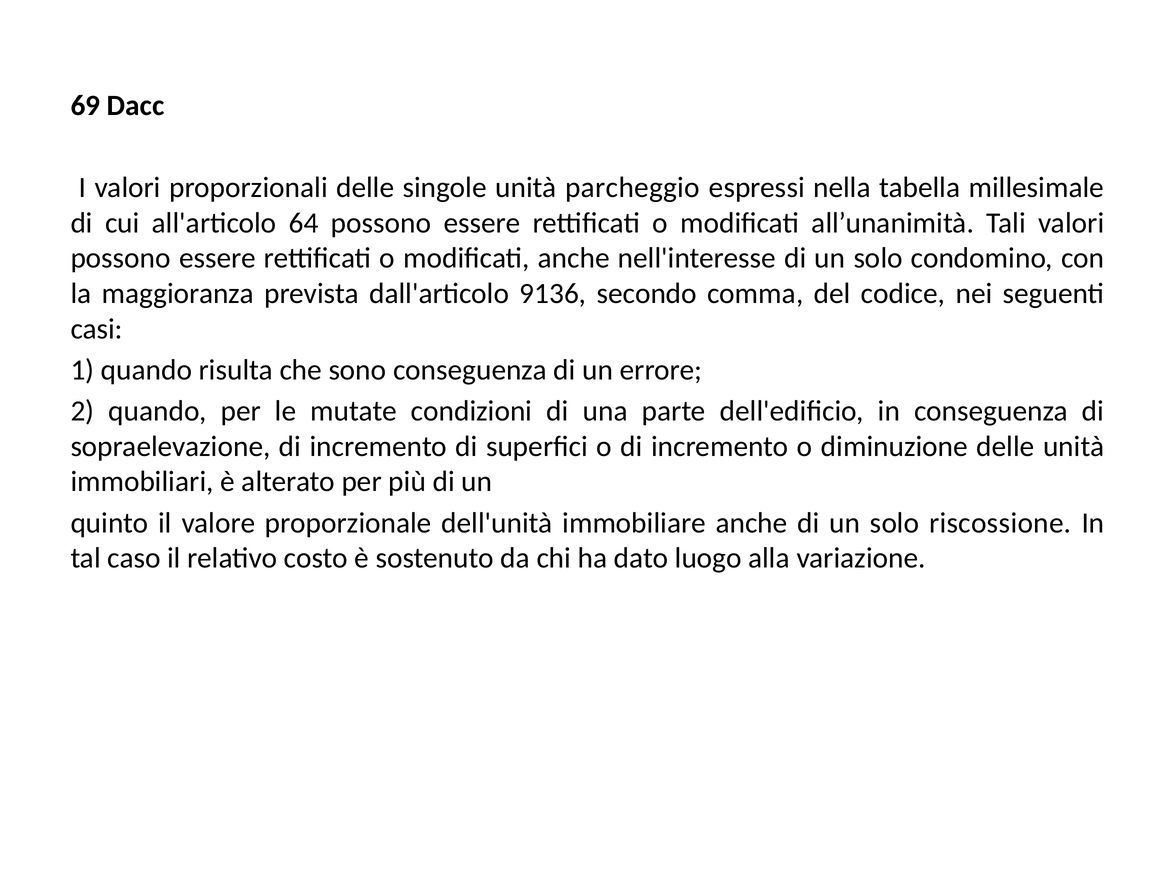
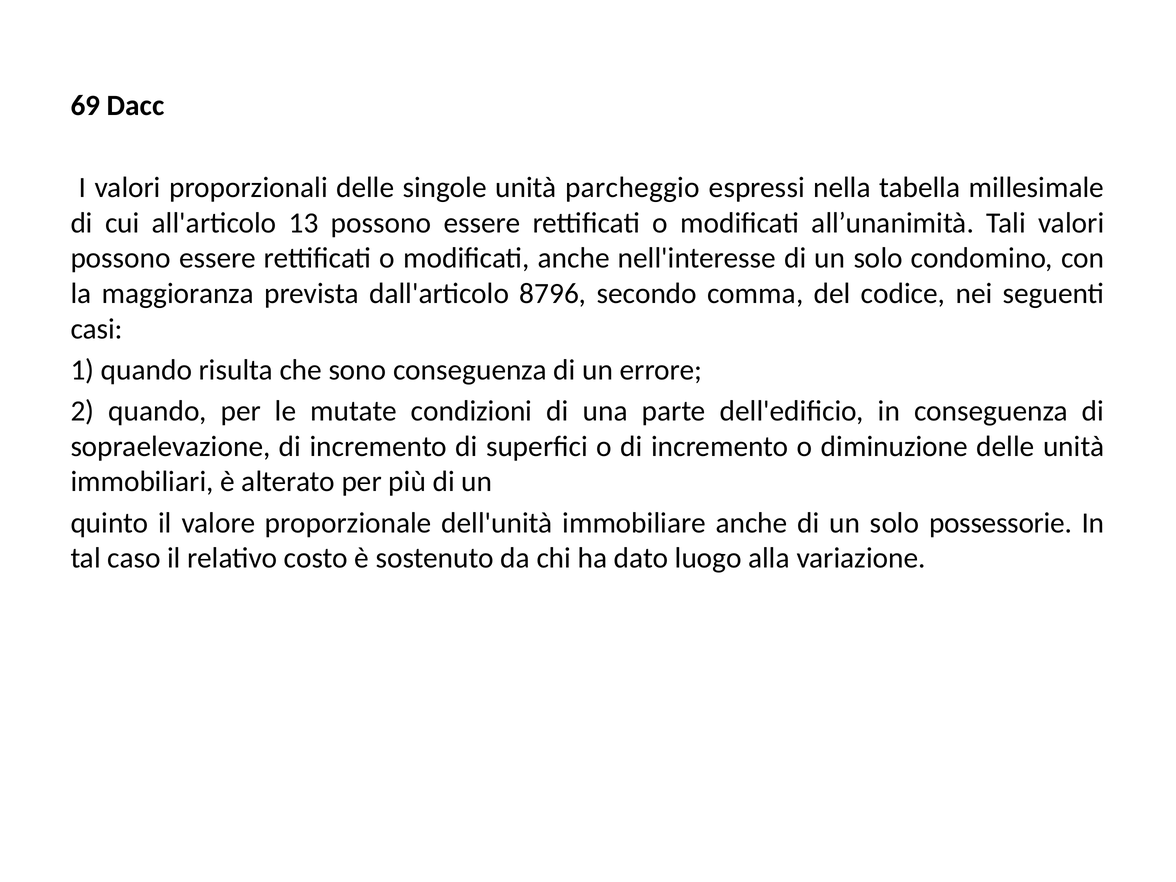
64: 64 -> 13
9136: 9136 -> 8796
riscossione: riscossione -> possessorie
